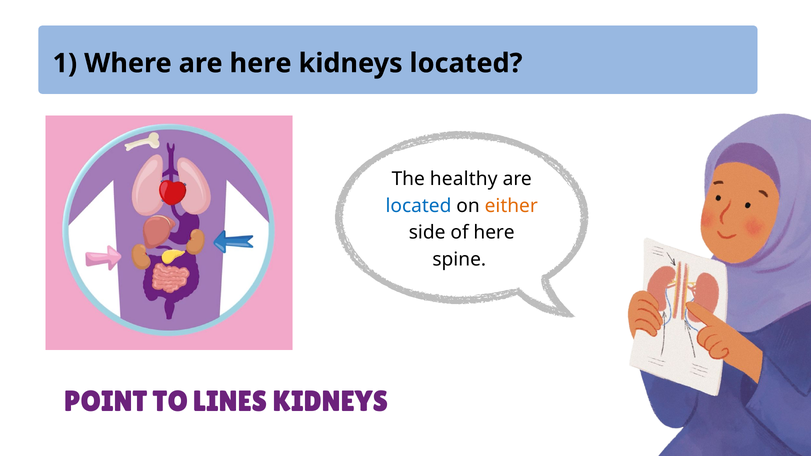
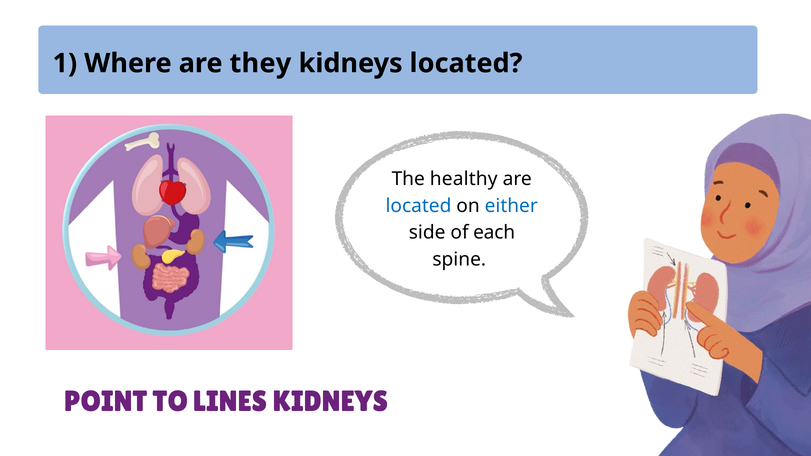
are here: here -> they
either colour: orange -> blue
of here: here -> each
